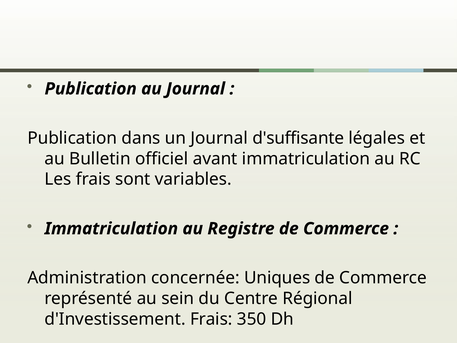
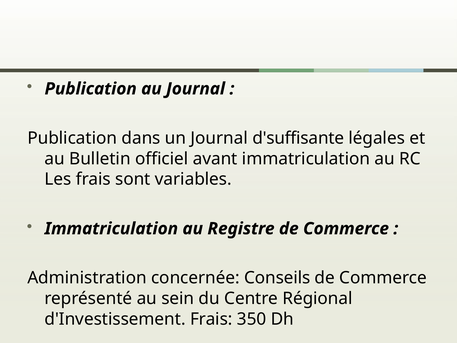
Uniques: Uniques -> Conseils
